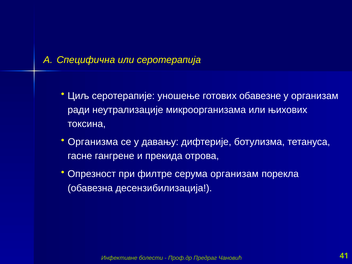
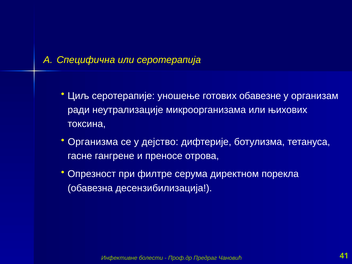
давању: давању -> дејство
прекида: прекида -> преносе
серума организам: организам -> директном
